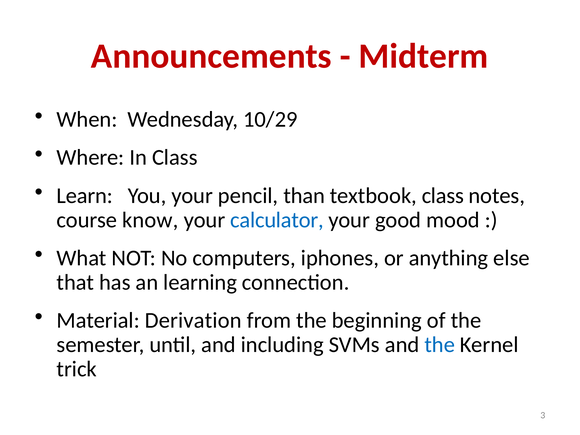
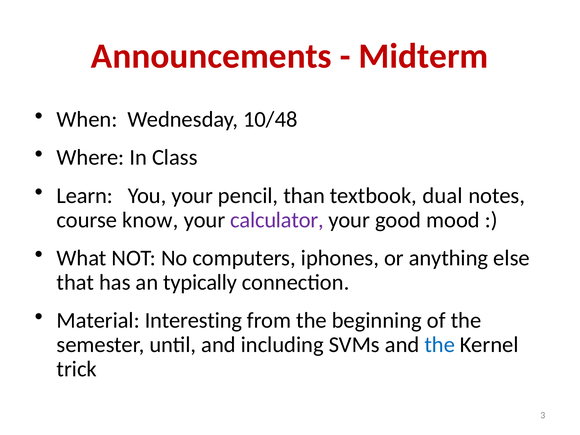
10/29: 10/29 -> 10/48
textbook class: class -> dual
calculator colour: blue -> purple
learning: learning -> typically
Derivation: Derivation -> Interesting
